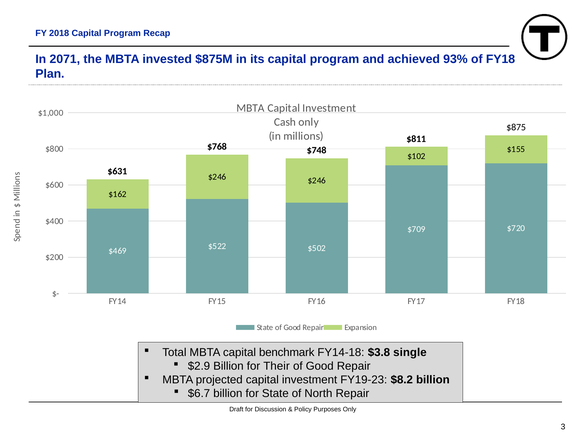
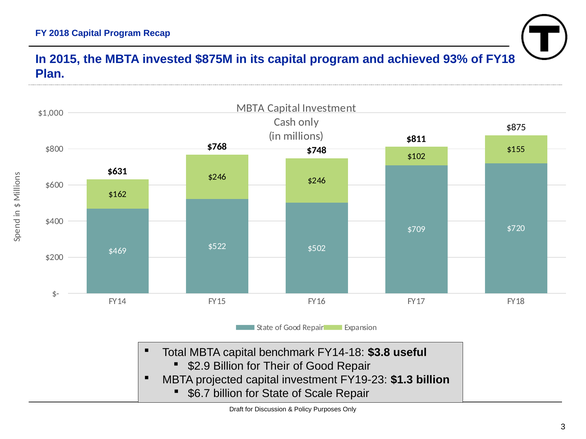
2071: 2071 -> 2015
single: single -> useful
$8.2: $8.2 -> $1.3
North: North -> Scale
